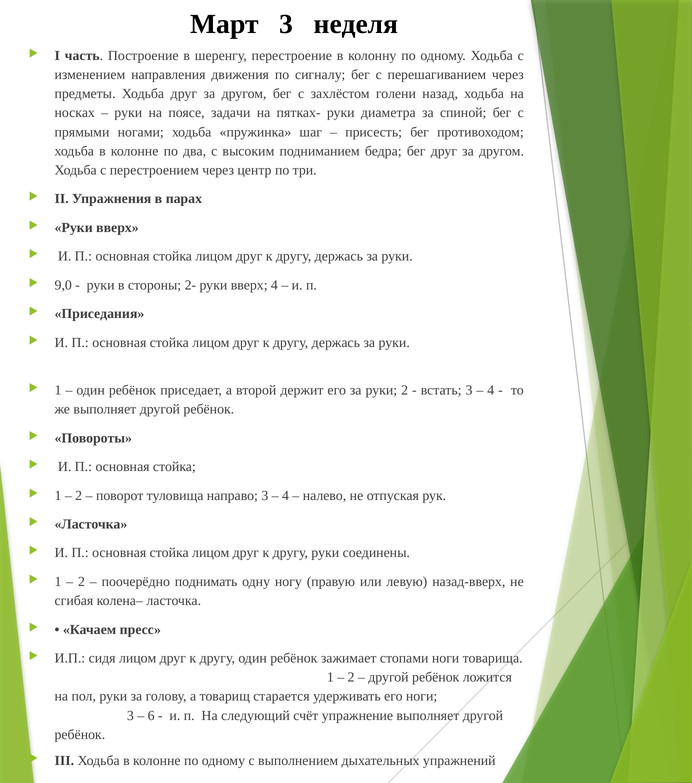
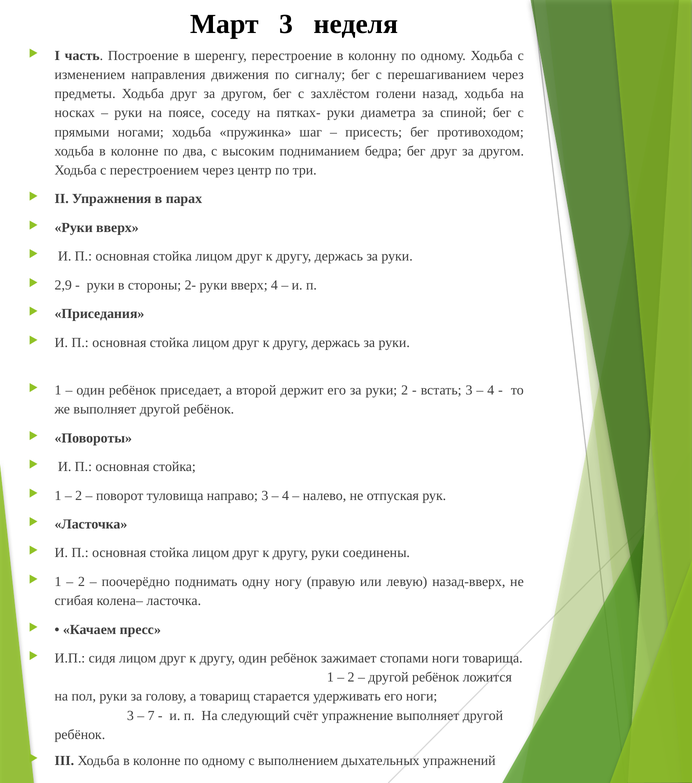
задачи: задачи -> соседу
9,0: 9,0 -> 2,9
6: 6 -> 7
